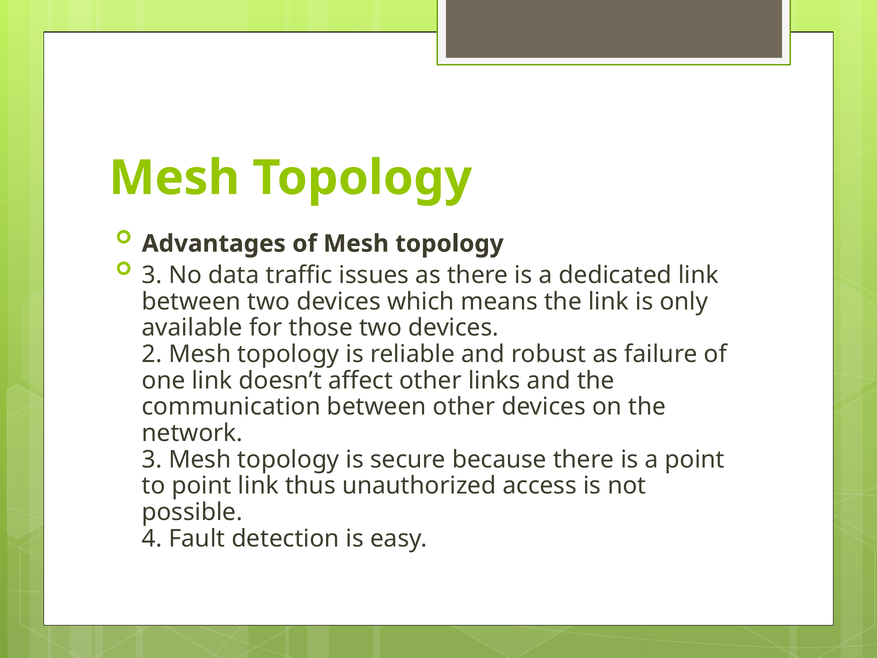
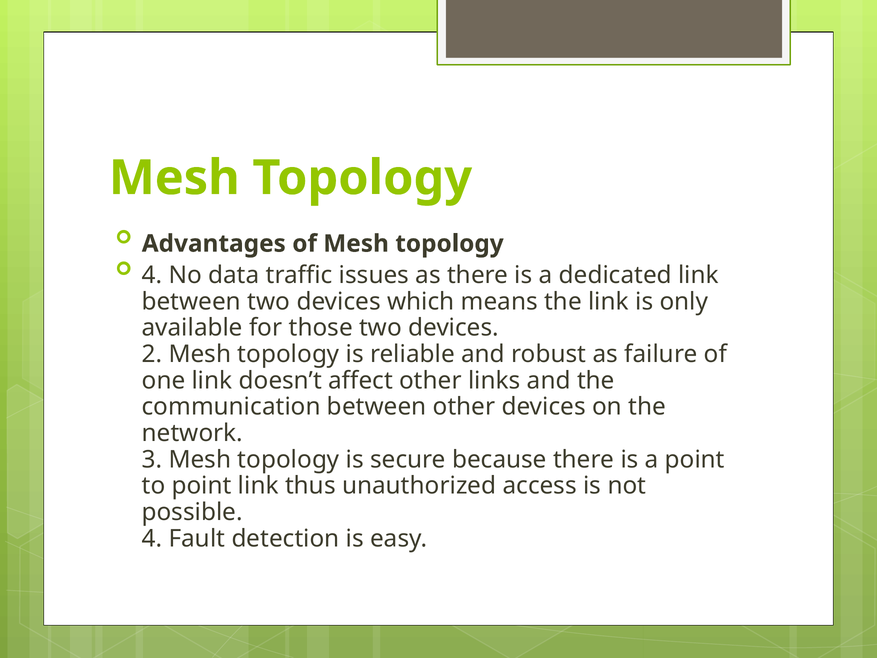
3 at (152, 275): 3 -> 4
